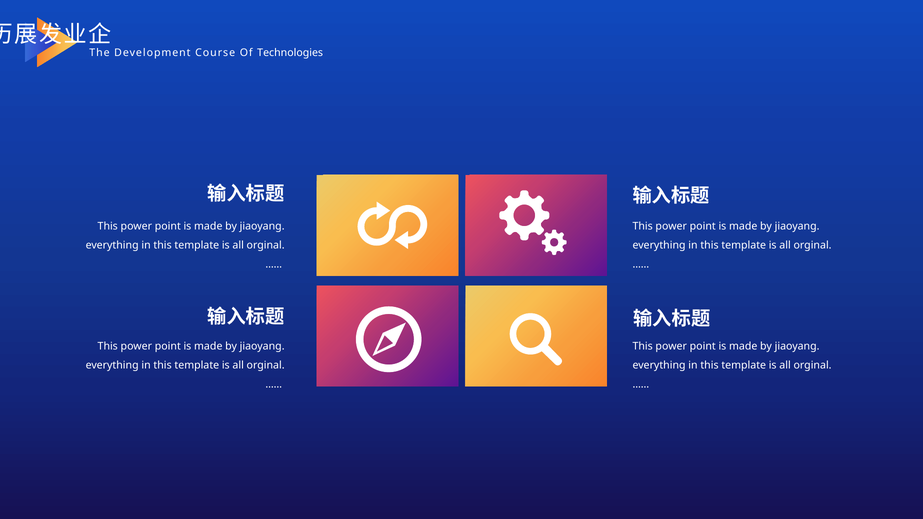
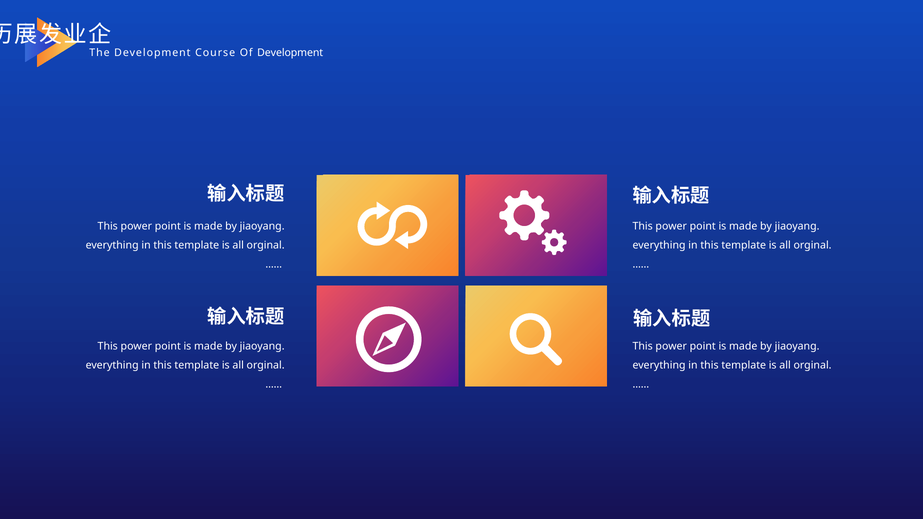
Of Technologies: Technologies -> Development
